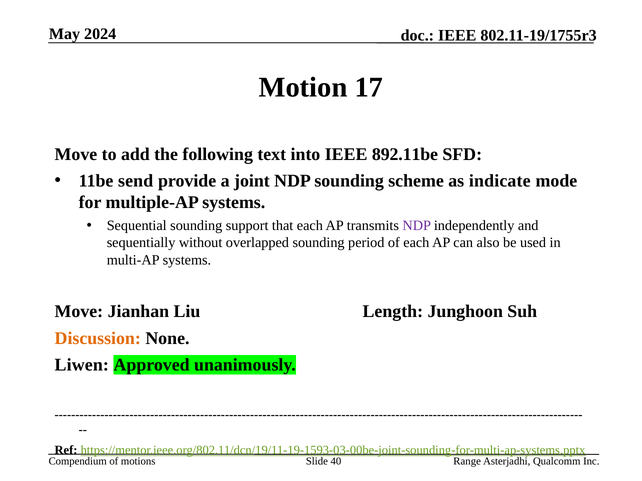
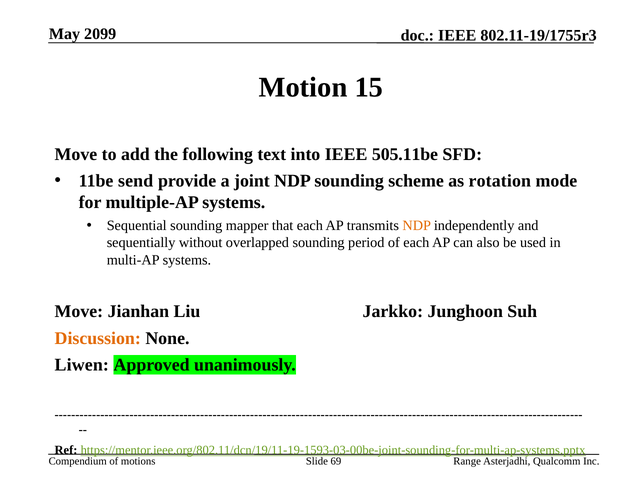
2024: 2024 -> 2099
17: 17 -> 15
892.11be: 892.11be -> 505.11be
indicate: indicate -> rotation
support: support -> mapper
NDP at (417, 226) colour: purple -> orange
Length: Length -> Jarkko
40: 40 -> 69
